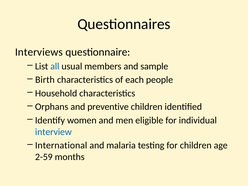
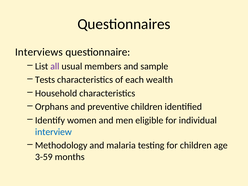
all colour: blue -> purple
Birth: Birth -> Tests
people: people -> wealth
International: International -> Methodology
2-59: 2-59 -> 3-59
